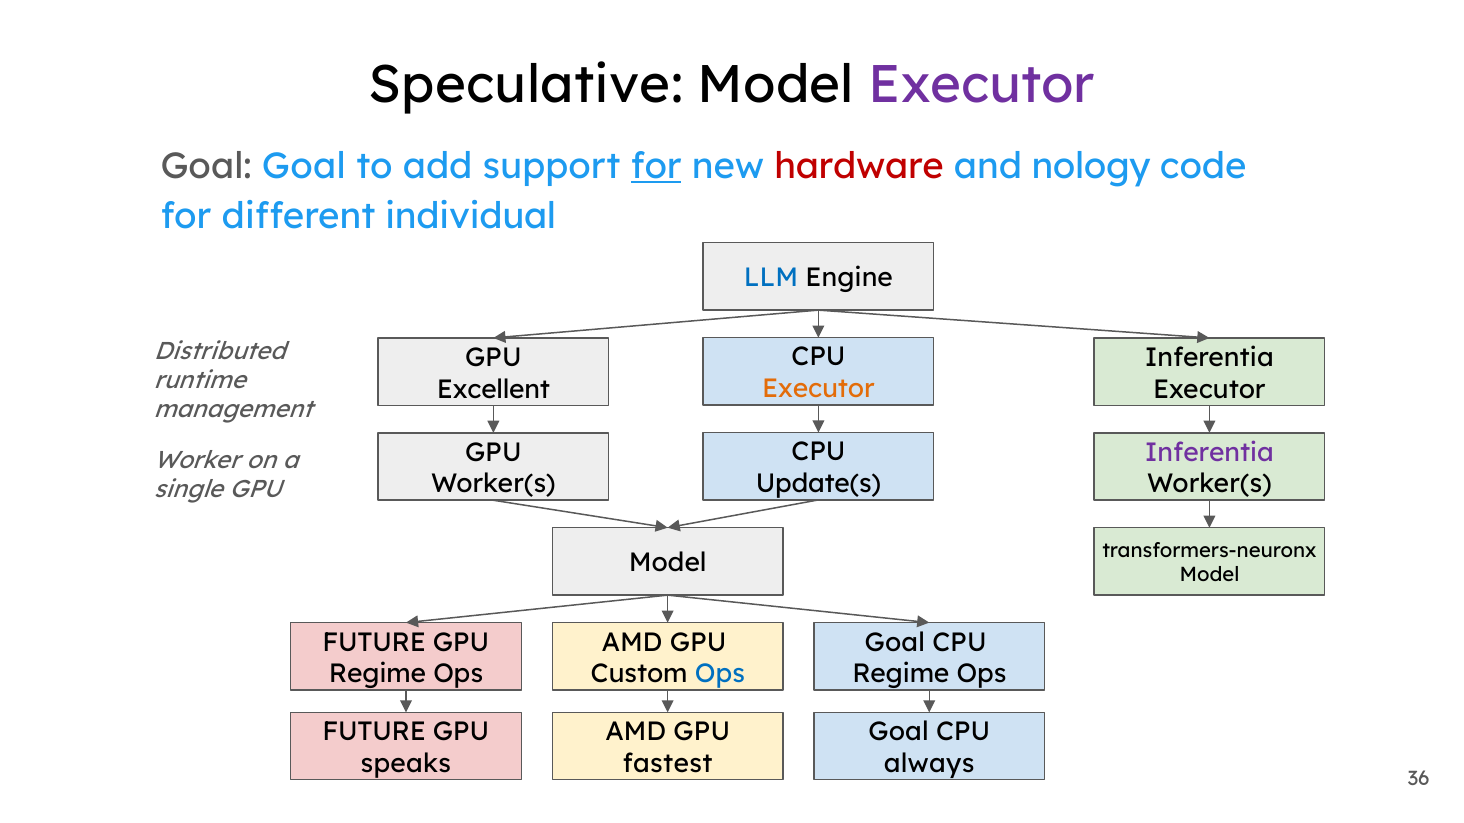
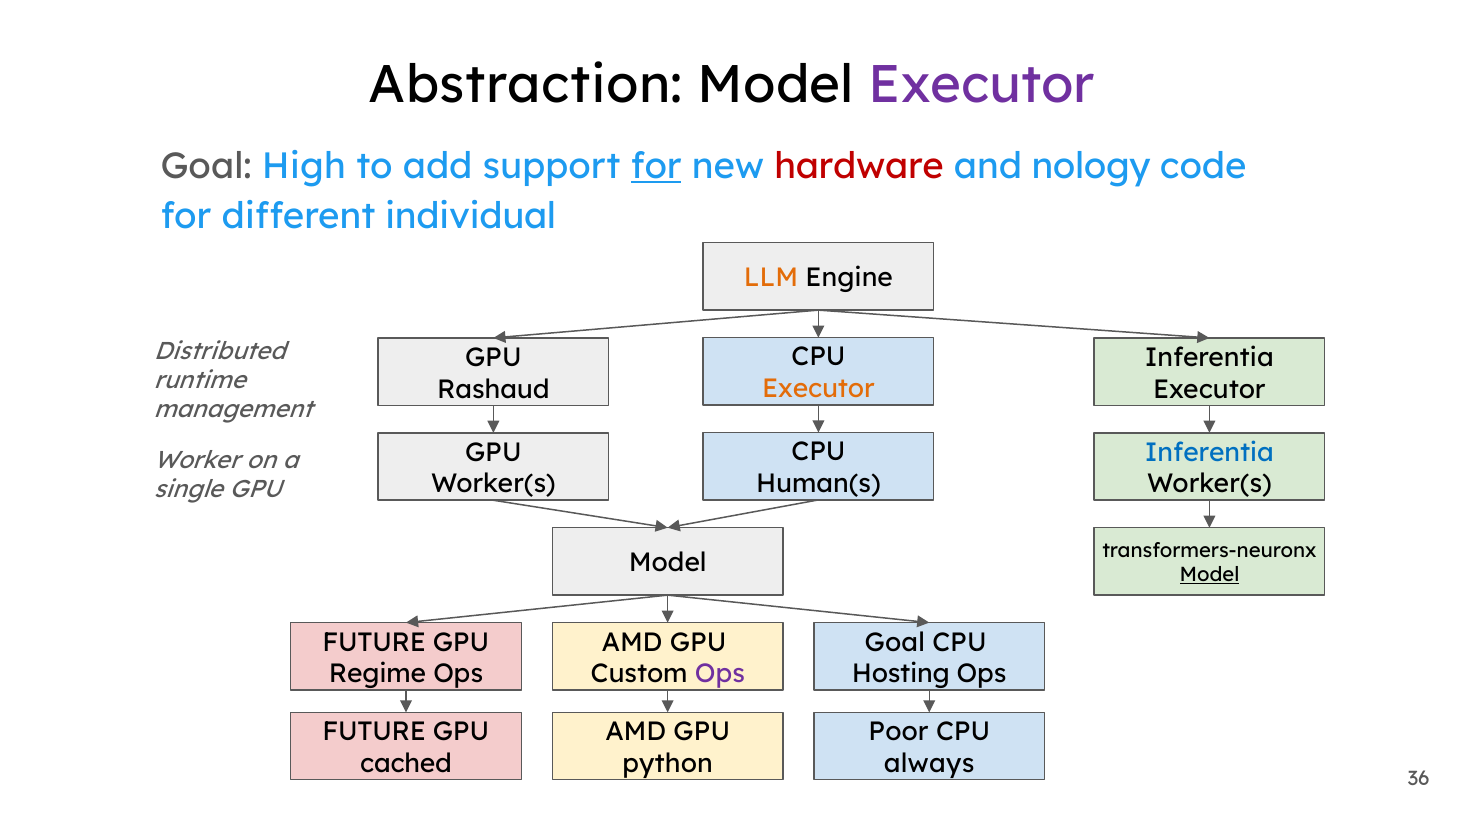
Speculative: Speculative -> Abstraction
Goal Goal: Goal -> High
LLM colour: blue -> orange
Excellent: Excellent -> Rashaud
Inferentia at (1209, 453) colour: purple -> blue
Update(s: Update(s -> Human(s
Model at (1210, 575) underline: none -> present
Ops at (720, 674) colour: blue -> purple
Regime at (901, 674): Regime -> Hosting
Goal at (899, 732): Goal -> Poor
speaks: speaks -> cached
fastest: fastest -> python
